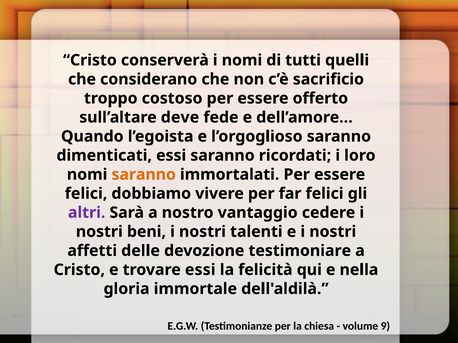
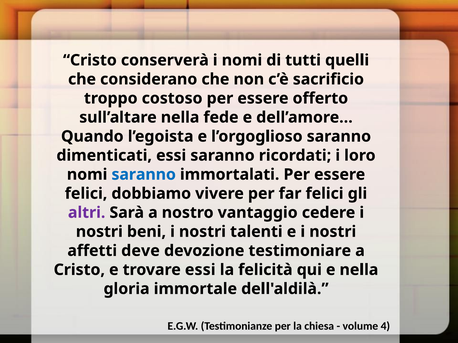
sull’altare deve: deve -> nella
saranno at (144, 175) colour: orange -> blue
delle: delle -> deve
9: 9 -> 4
